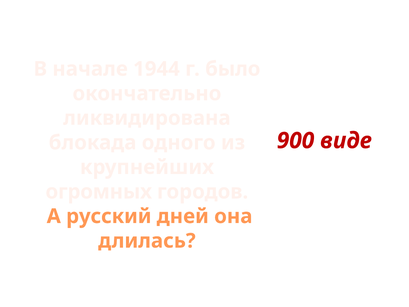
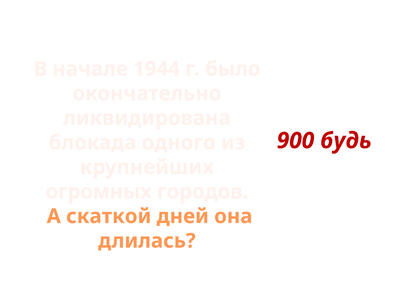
виде: виде -> будь
русский: русский -> скаткой
